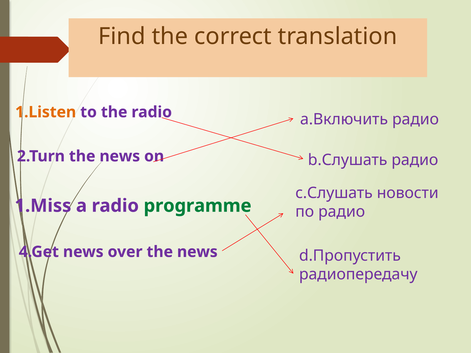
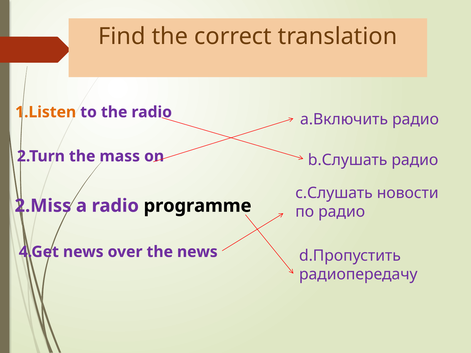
2.Turn the news: news -> mass
1.Miss: 1.Miss -> 2.Miss
programme colour: green -> black
